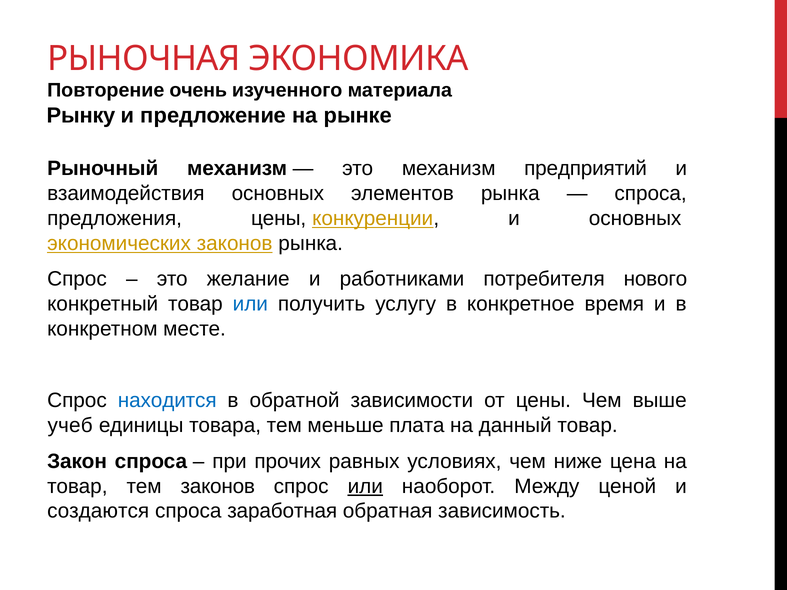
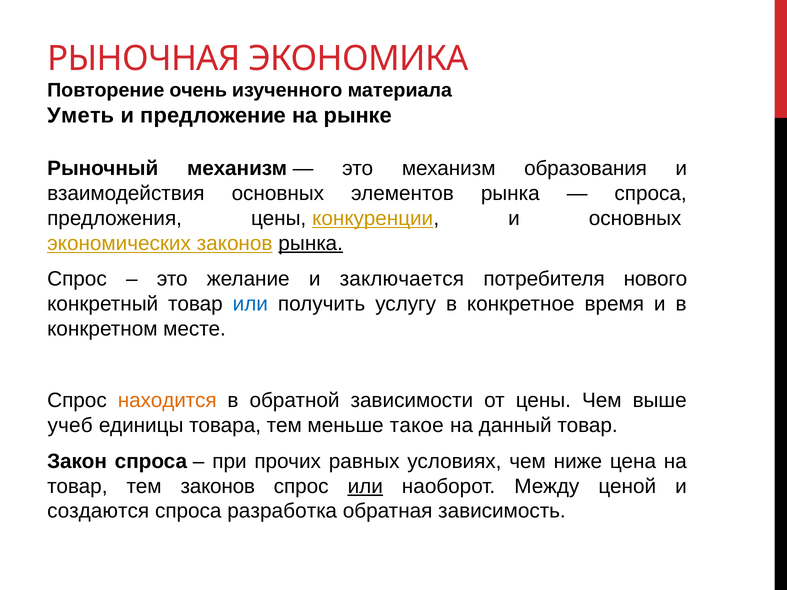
Рынку: Рынку -> Уметь
предприятий: предприятий -> образования
рынка at (311, 243) underline: none -> present
работниками: работниками -> заключается
находится colour: blue -> orange
плата: плата -> такое
заработная: заработная -> разработка
